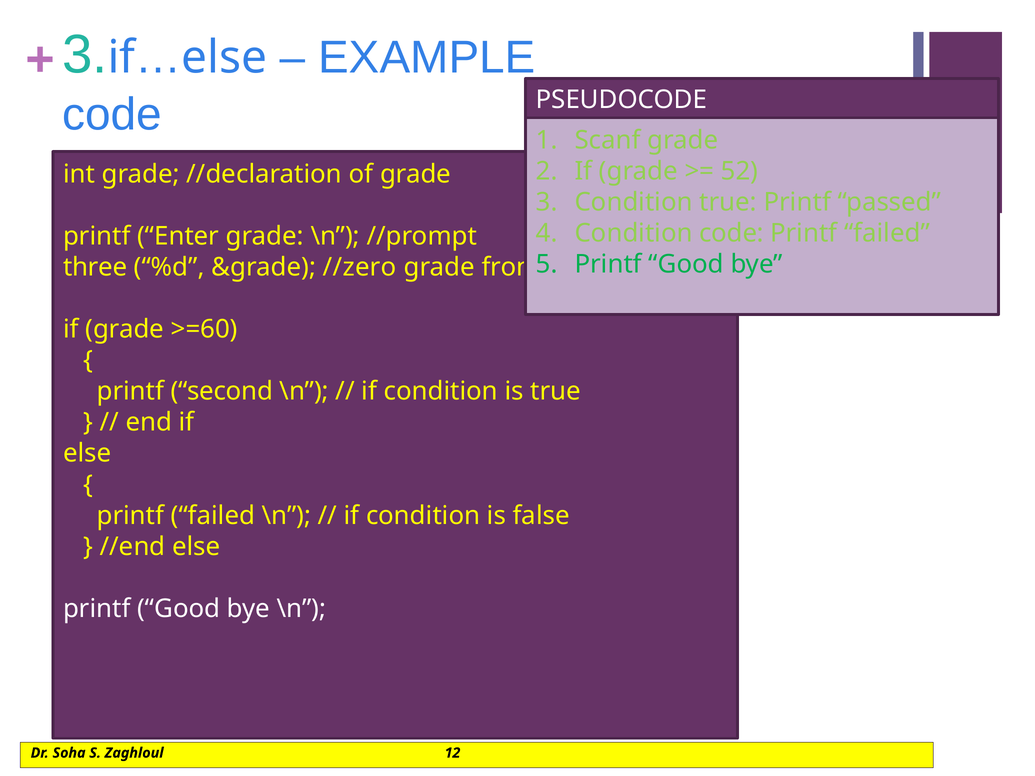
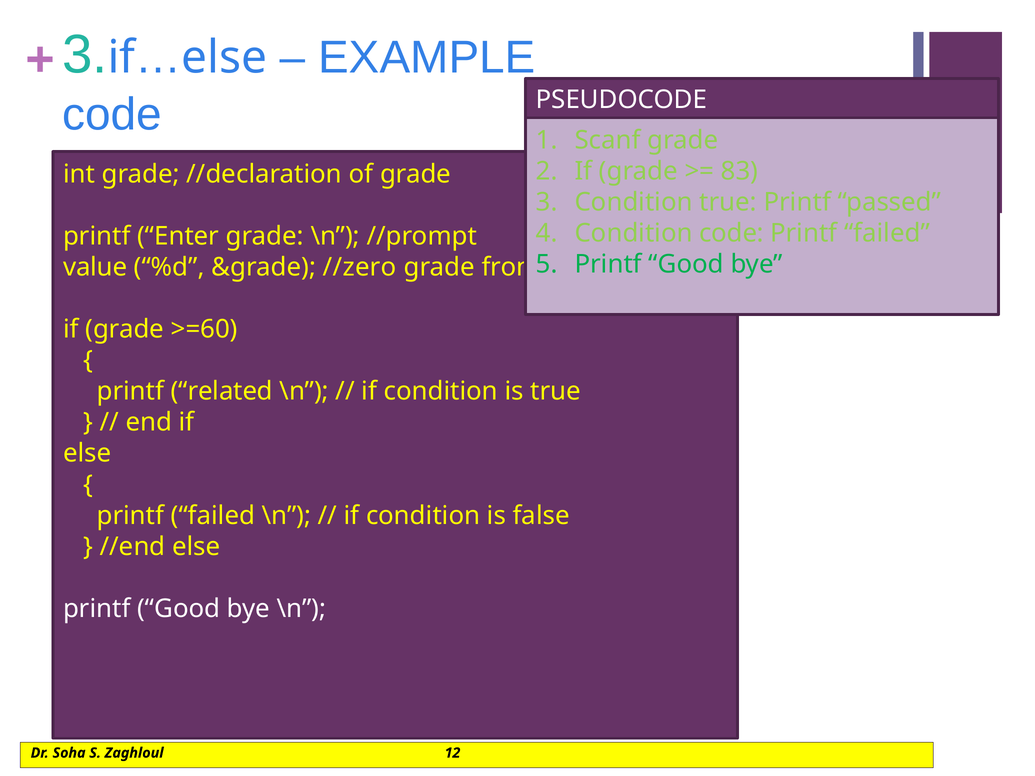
52: 52 -> 83
three: three -> value
second: second -> related
